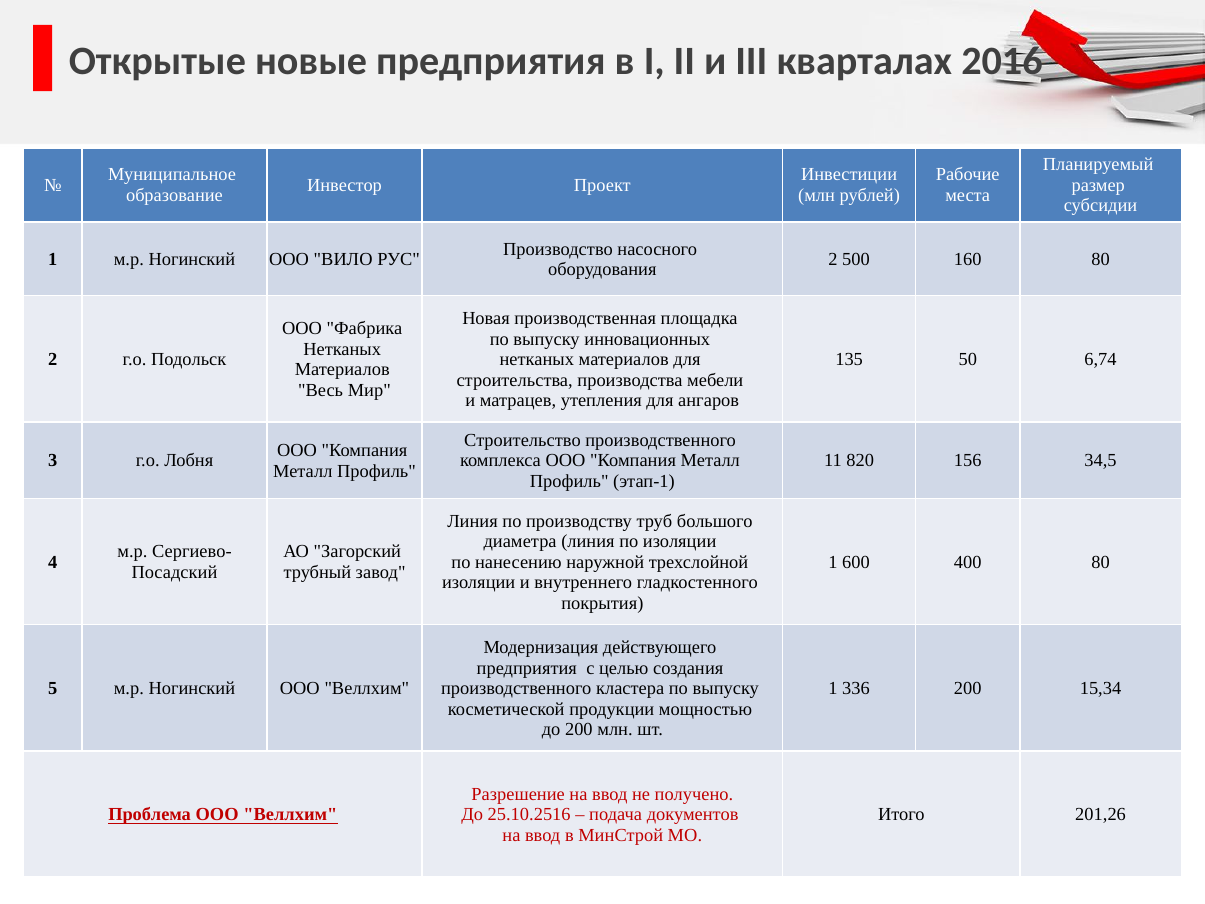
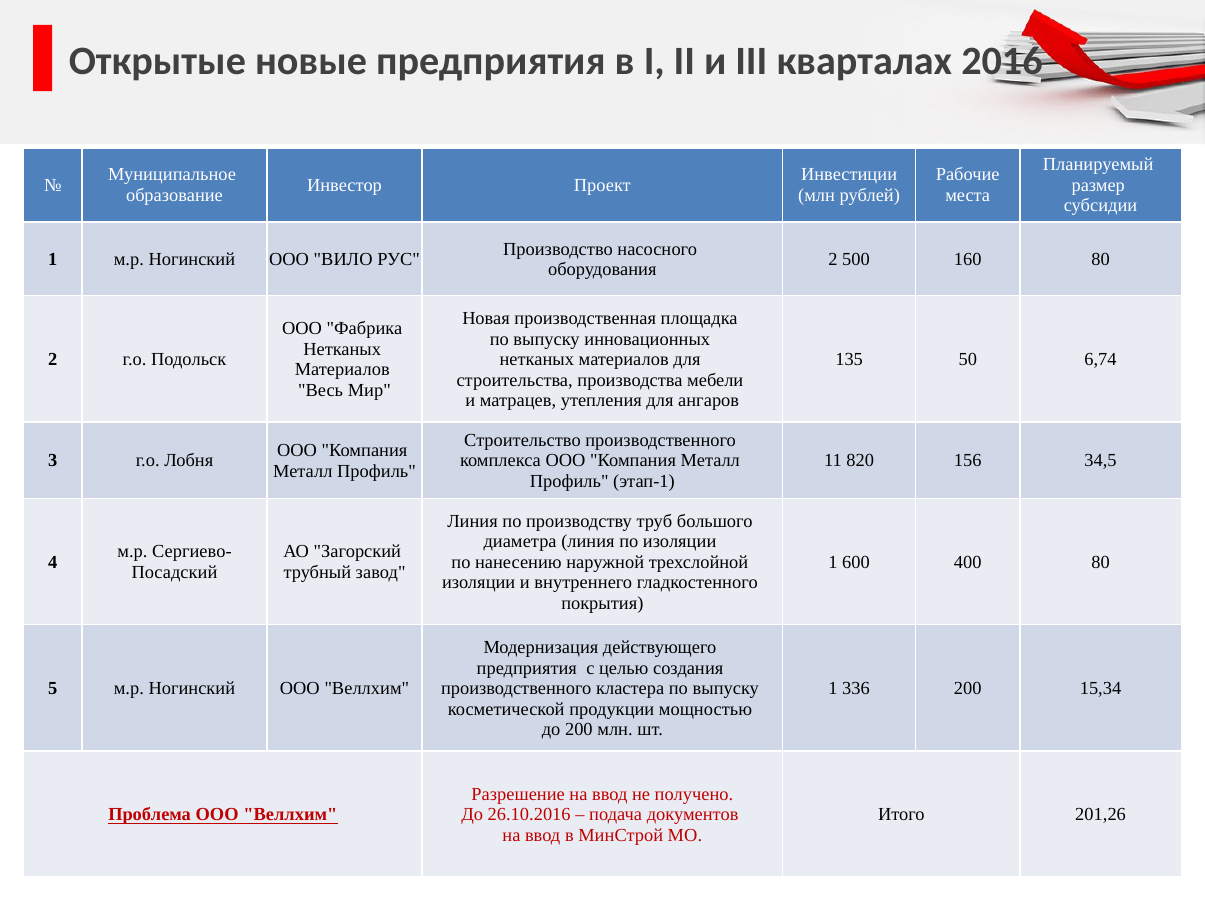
25.10.2516: 25.10.2516 -> 26.10.2016
